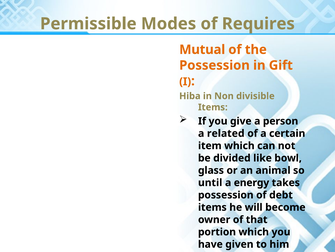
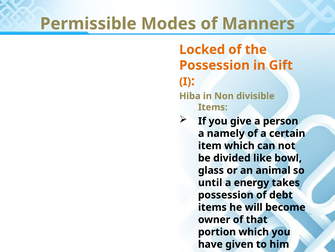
Requires: Requires -> Manners
Mutual: Mutual -> Locked
related: related -> namely
